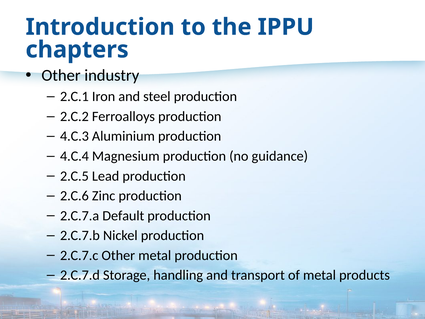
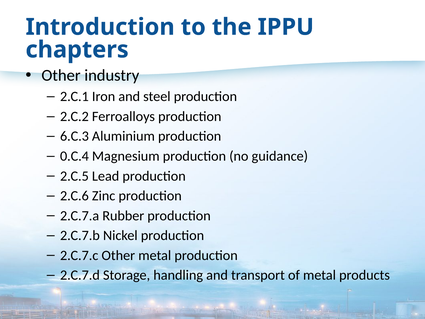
4.C.3: 4.C.3 -> 6.C.3
4.C.4: 4.C.4 -> 0.C.4
Default: Default -> Rubber
